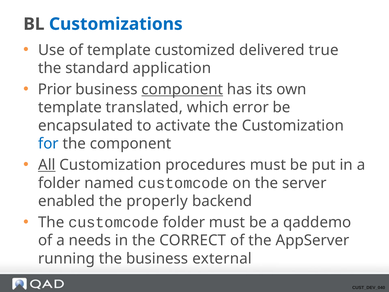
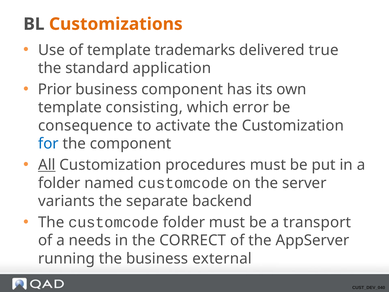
Customizations colour: blue -> orange
customized: customized -> trademarks
component at (182, 89) underline: present -> none
translated: translated -> consisting
encapsulated: encapsulated -> consequence
enabled: enabled -> variants
properly: properly -> separate
qaddemo: qaddemo -> transport
